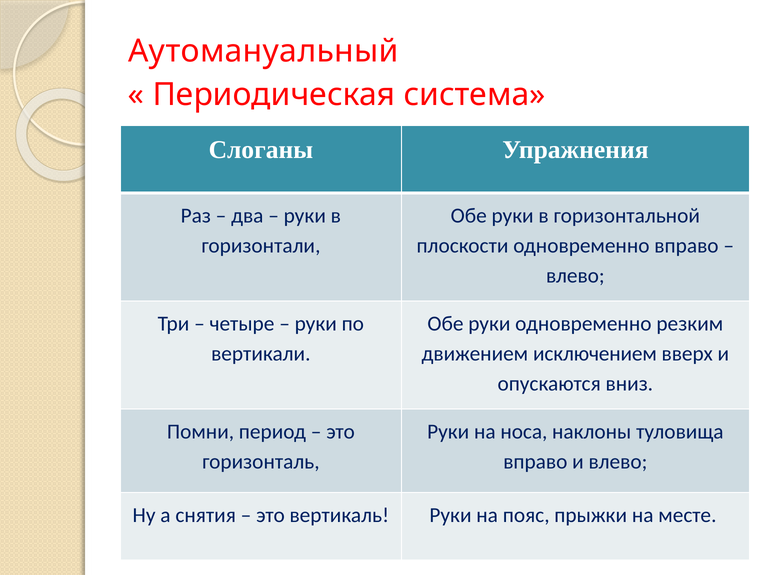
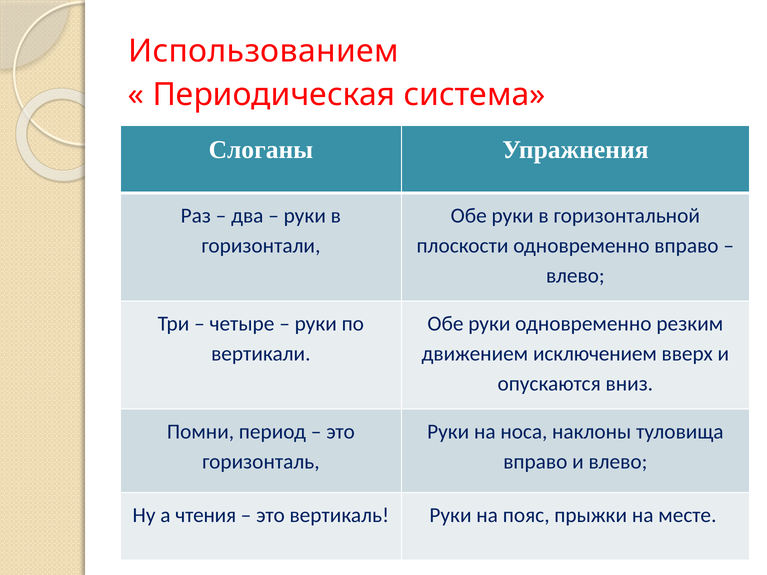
Аутомануальный: Аутомануальный -> Использованием
снятия: снятия -> чтения
